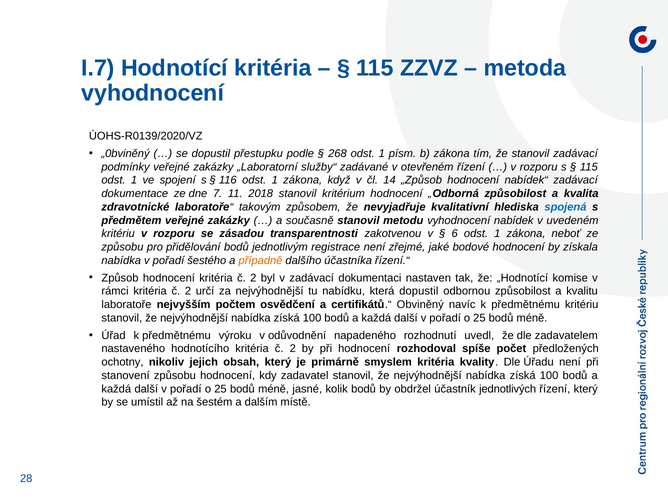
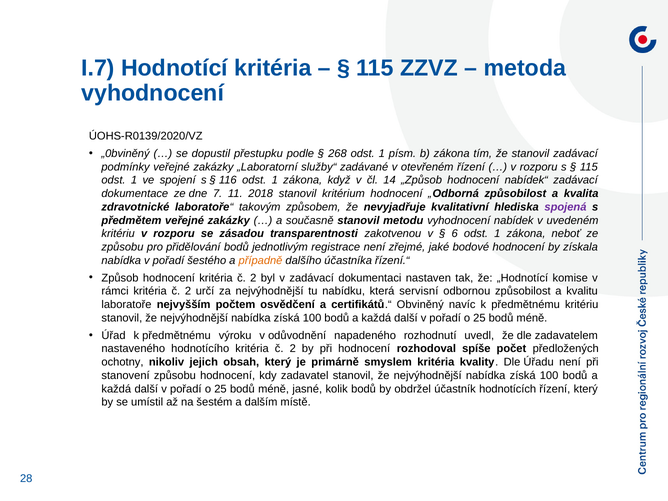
spojená colour: blue -> purple
která dopustil: dopustil -> servisní
jednotlivých: jednotlivých -> hodnotících
